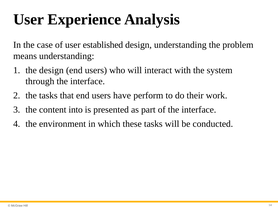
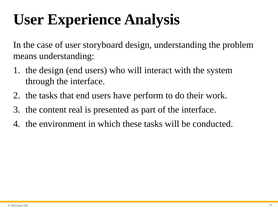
established: established -> storyboard
into: into -> real
